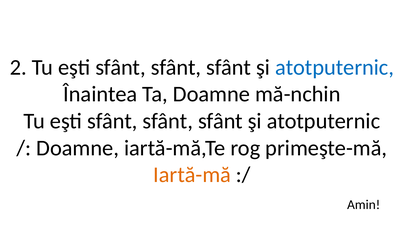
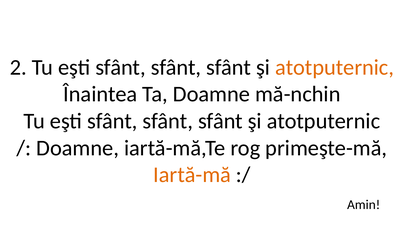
atotputernic at (334, 67) colour: blue -> orange
